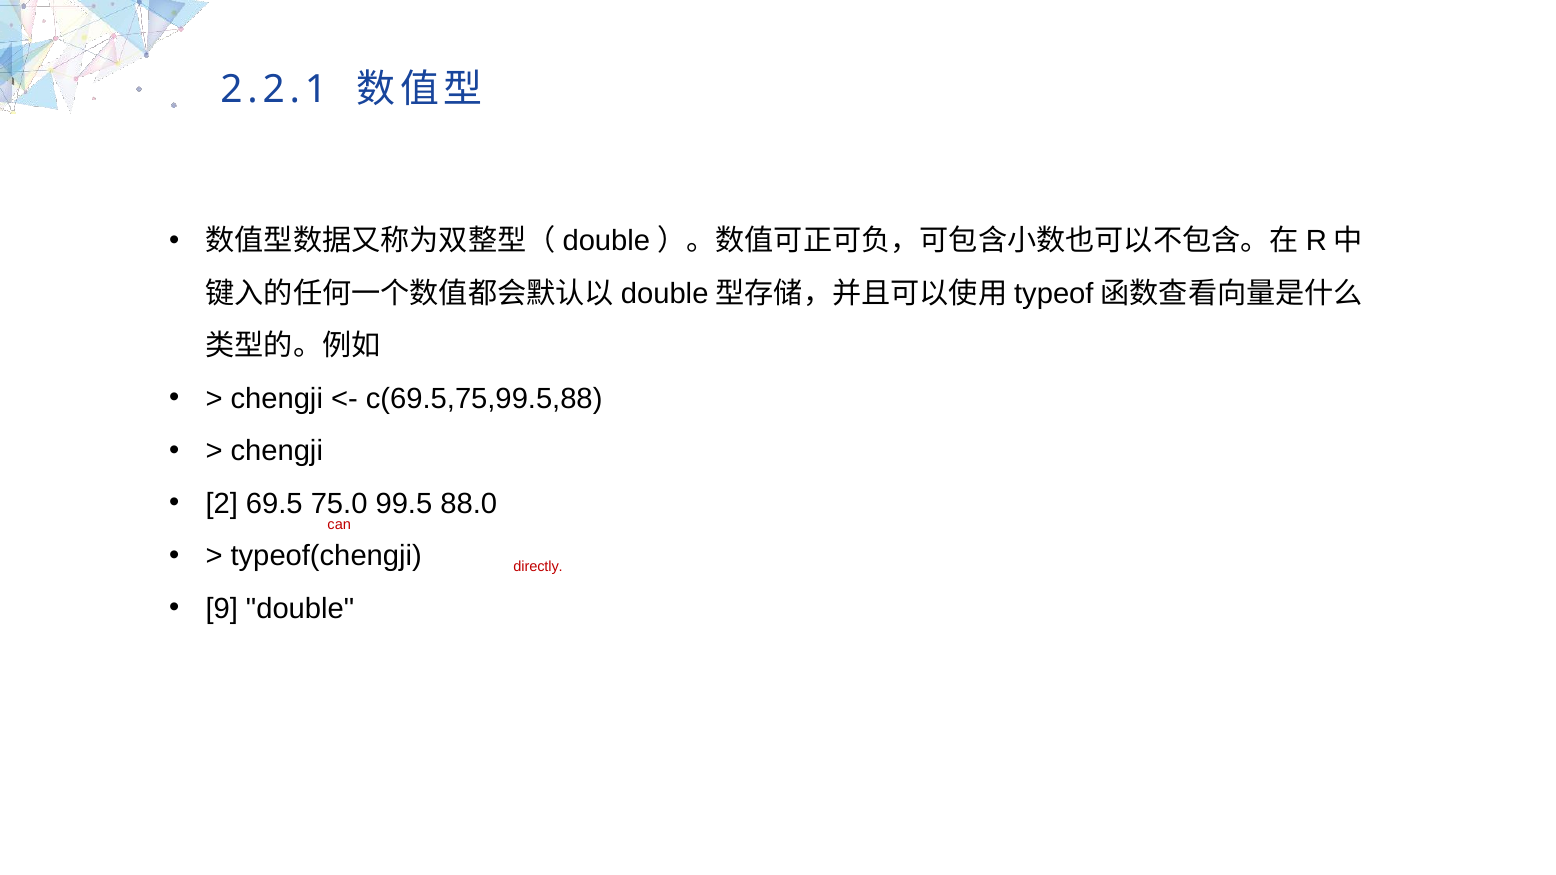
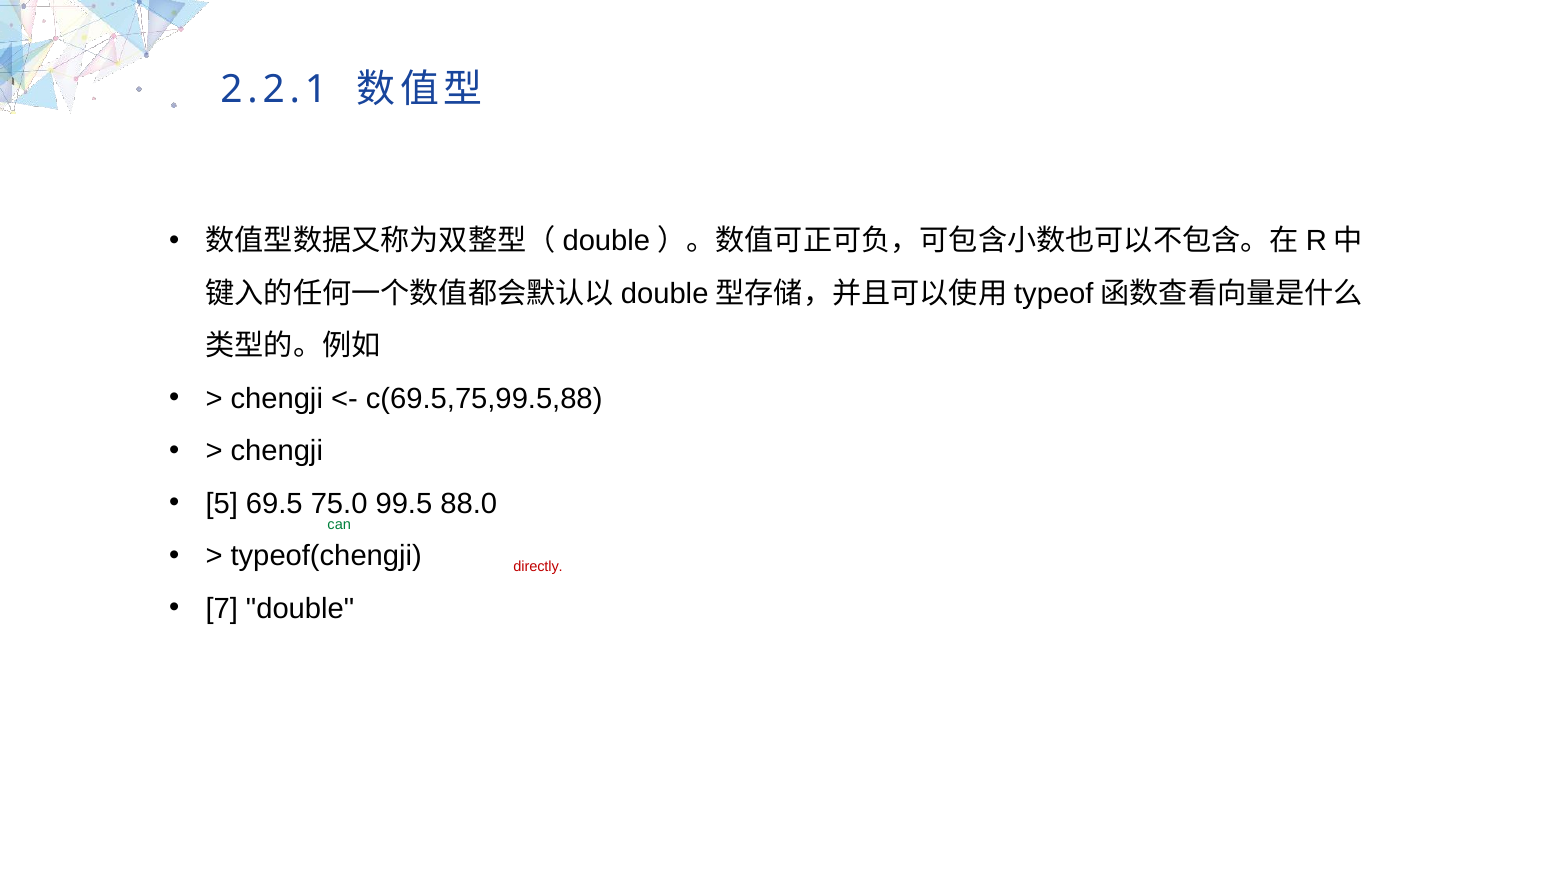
2: 2 -> 5
can at (339, 525) colour: red -> green
9: 9 -> 7
